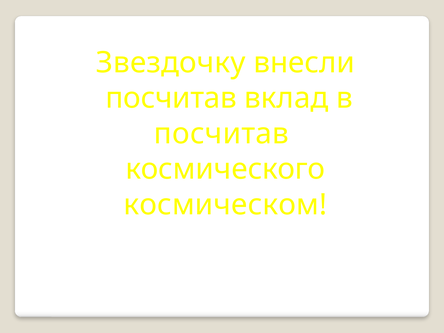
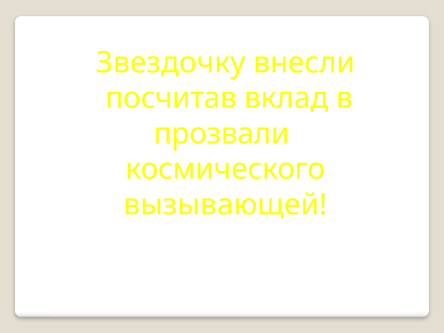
посчитав at (221, 134): посчитав -> прозвали
космическом: космическом -> вызывающей
